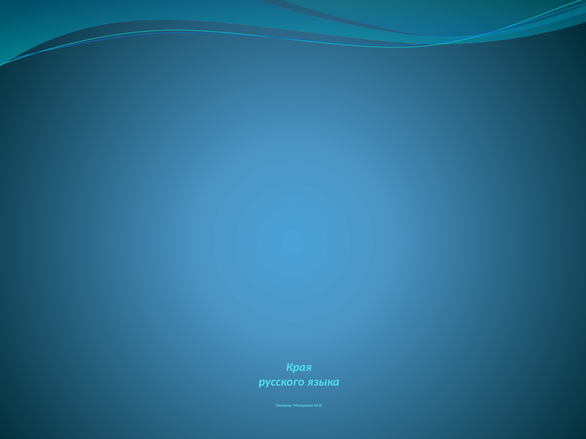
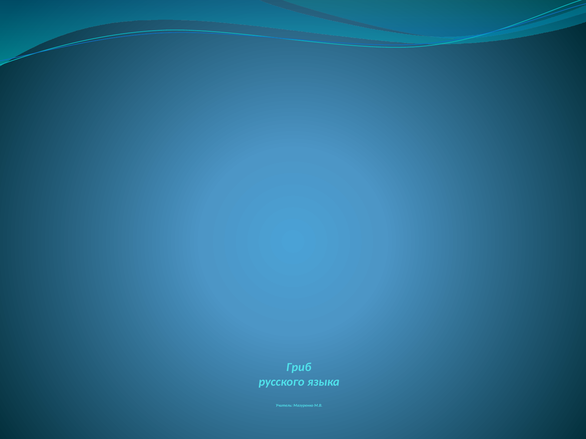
Края: Края -> Гриб
